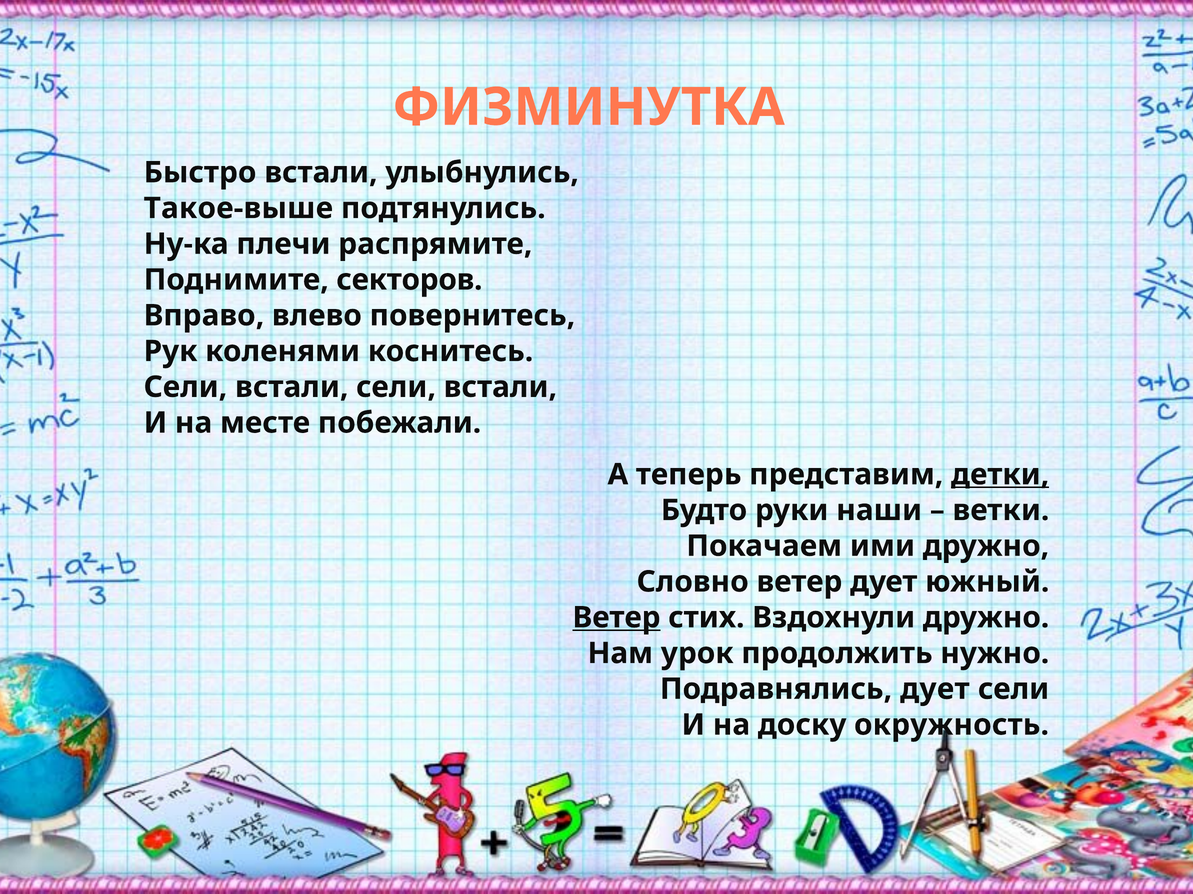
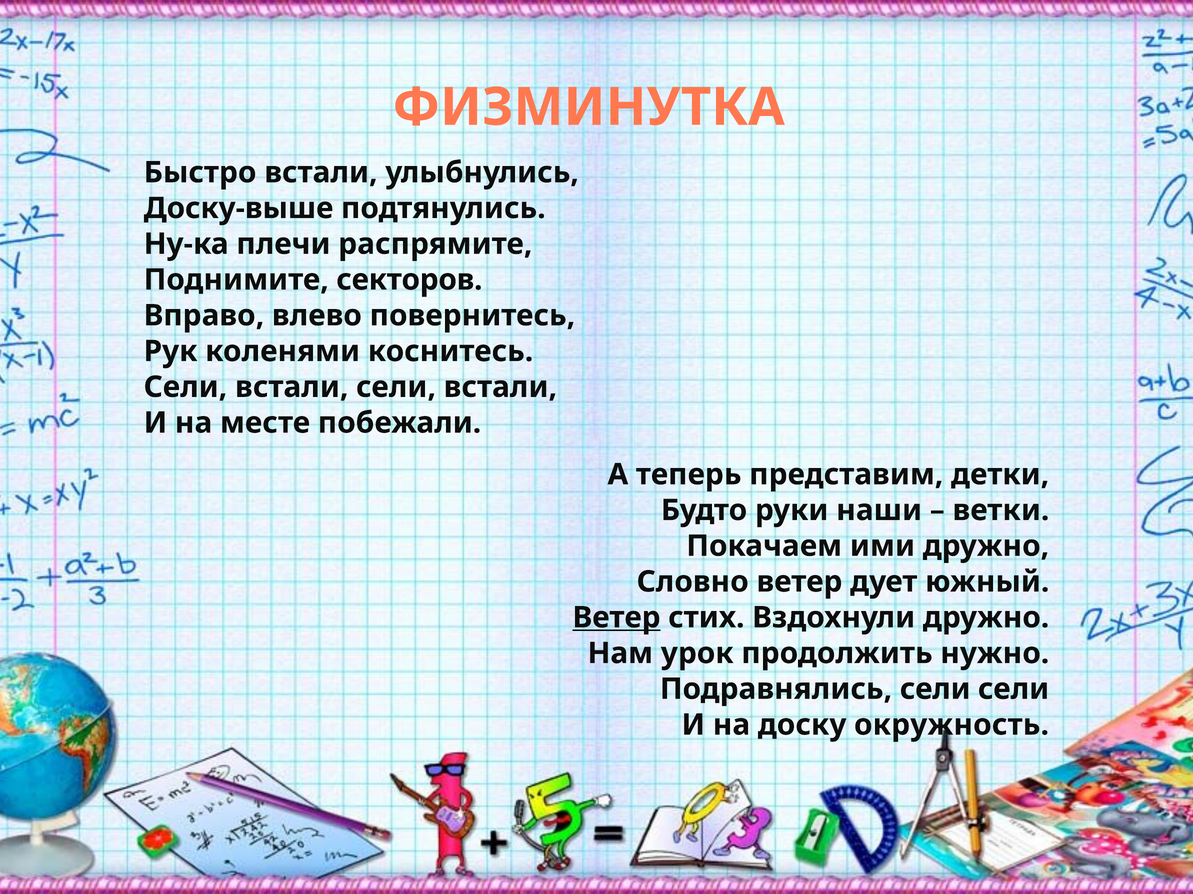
Такое-выше: Такое-выше -> Доску-выше
детки underline: present -> none
Подравнялись дует: дует -> сели
